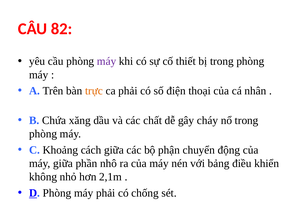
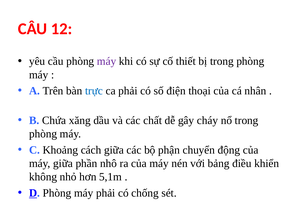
82: 82 -> 12
trực colour: orange -> blue
2,1m: 2,1m -> 5,1m
